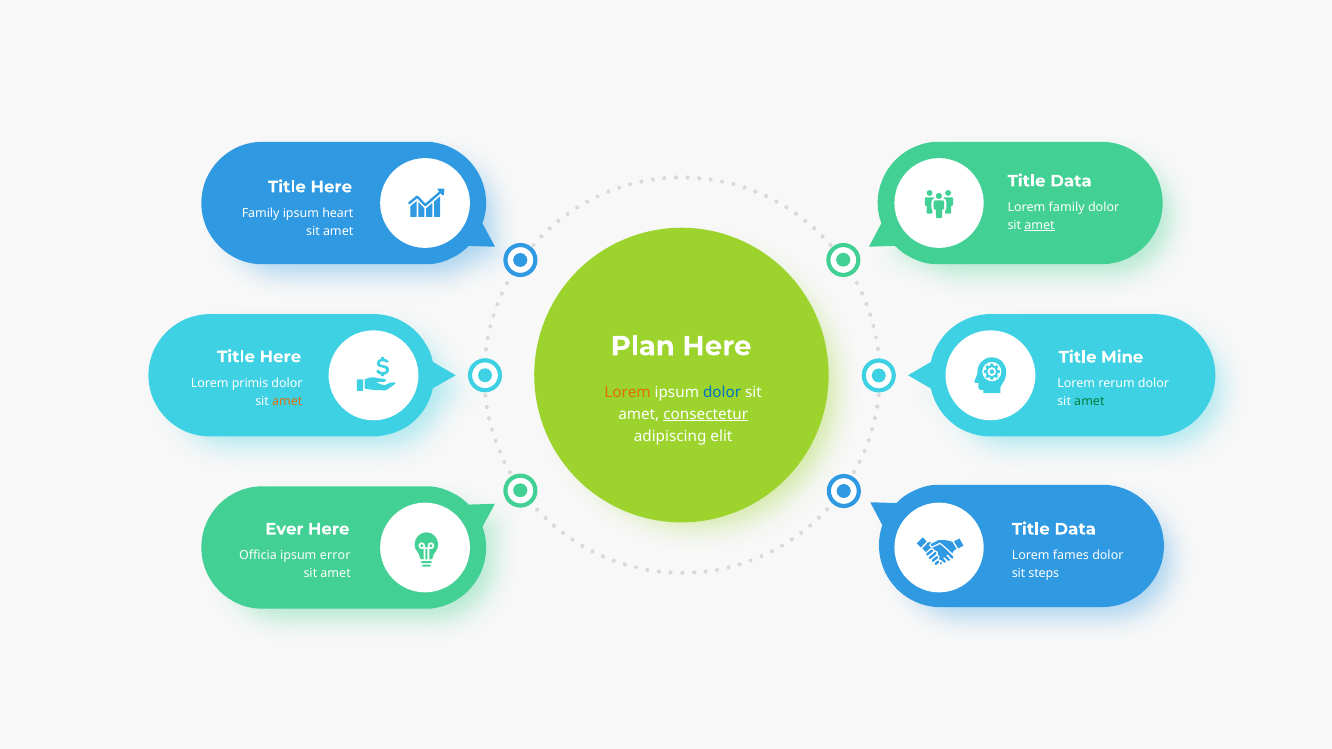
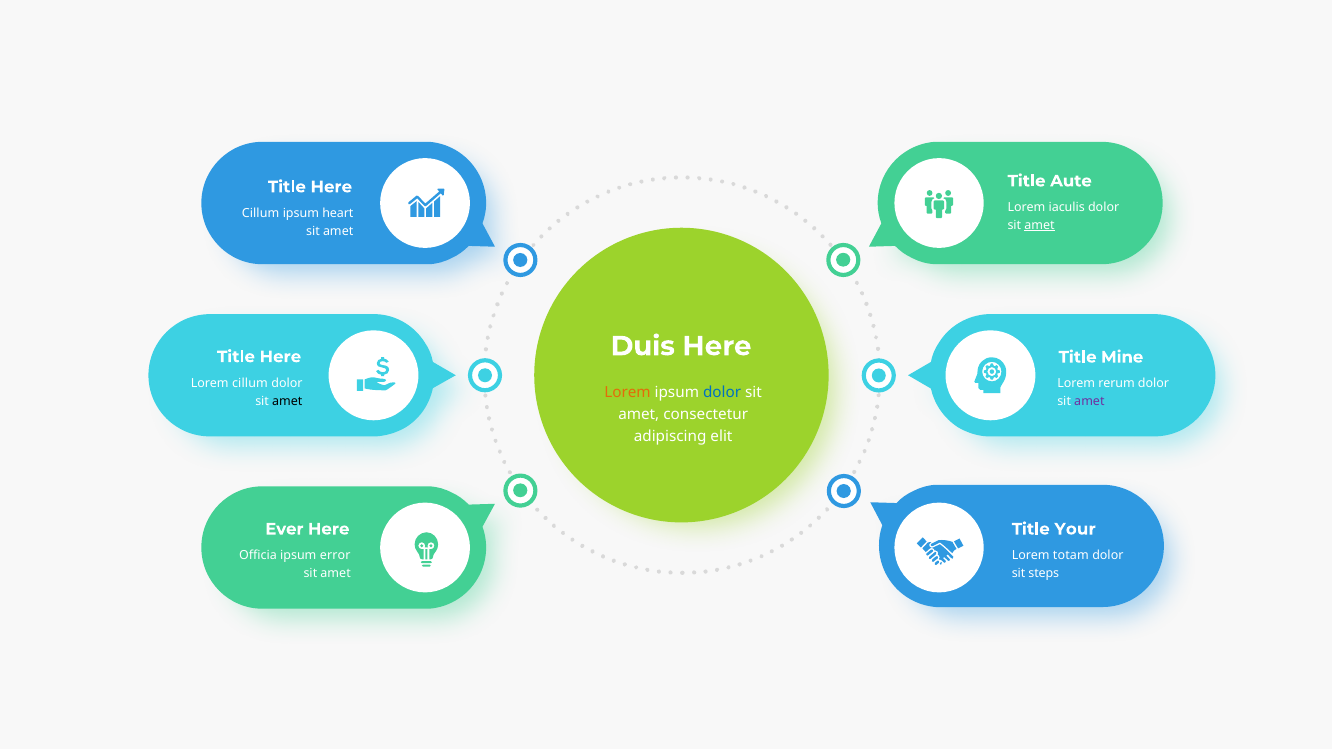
Data at (1071, 181): Data -> Aute
Lorem family: family -> iaculis
Family at (261, 213): Family -> Cillum
Plan: Plan -> Duis
Lorem primis: primis -> cillum
amet at (287, 401) colour: orange -> black
amet at (1089, 401) colour: green -> purple
consectetur underline: present -> none
Data at (1075, 529): Data -> Your
fames: fames -> totam
